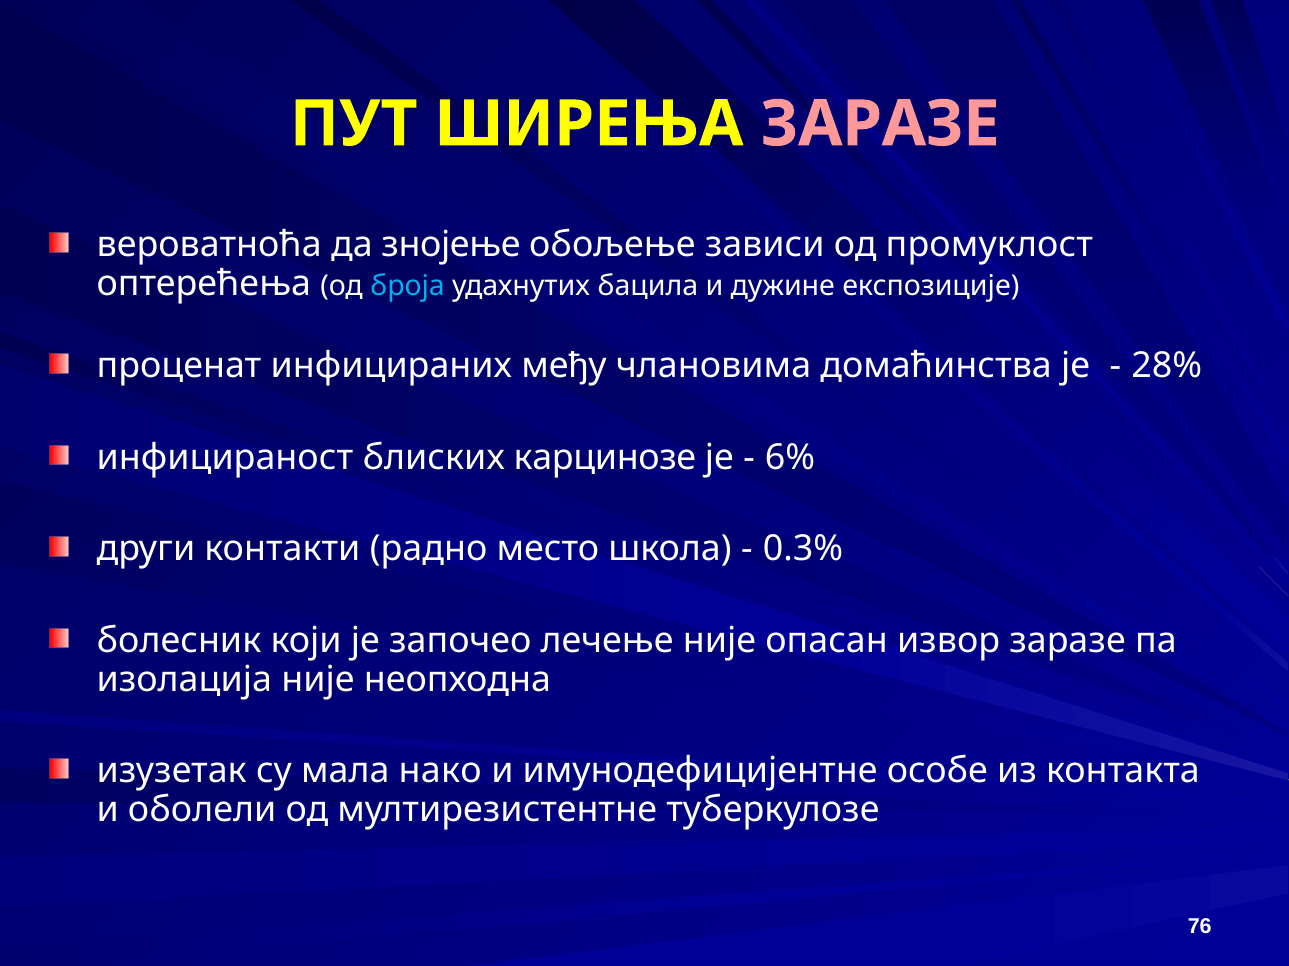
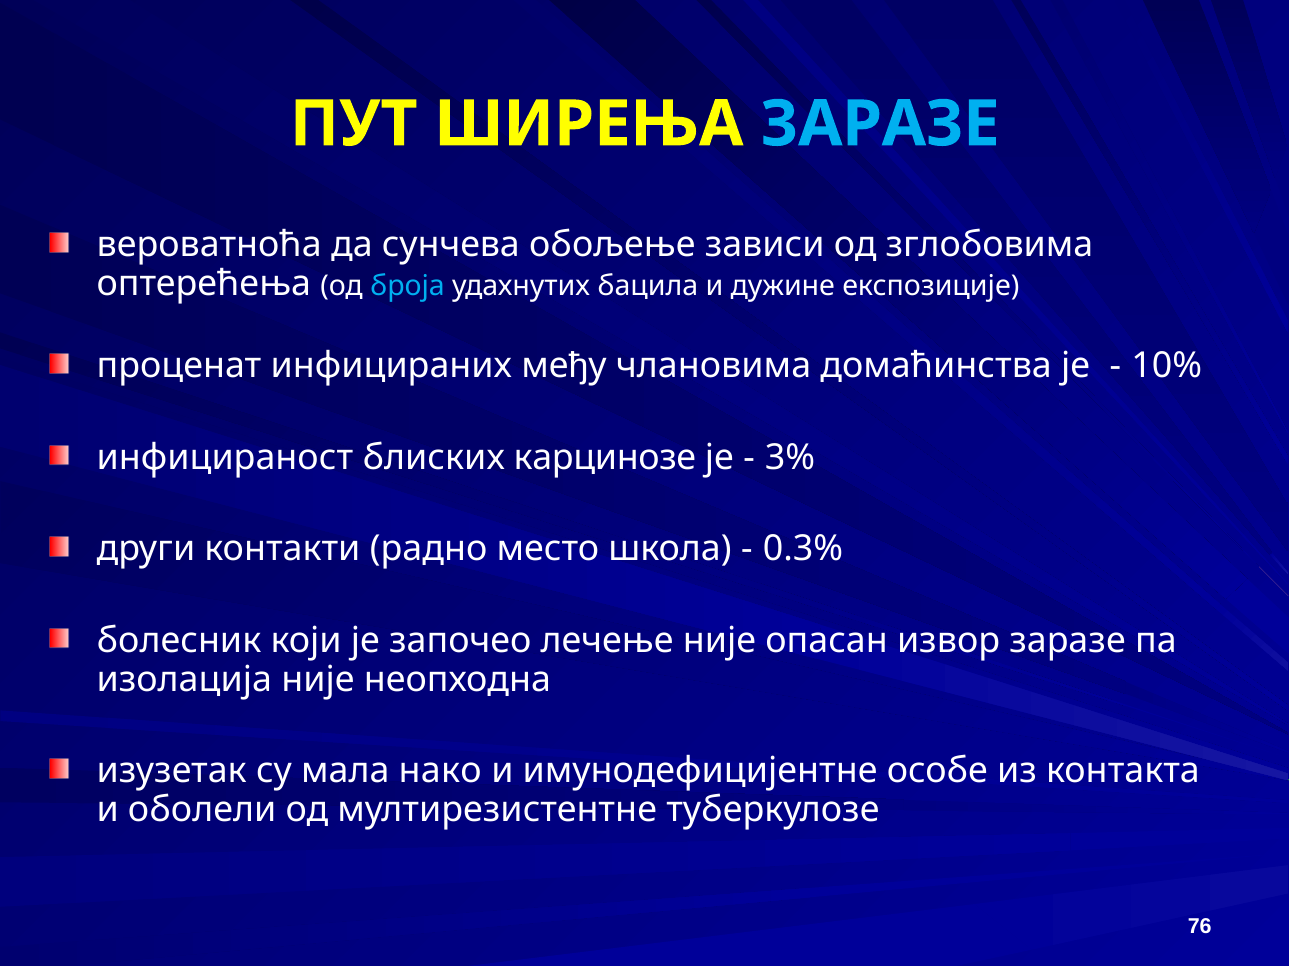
ЗАРАЗЕ at (880, 124) colour: pink -> light blue
знојење: знојење -> сунчева
промуклост: промуклост -> зглобовима
28%: 28% -> 10%
6%: 6% -> 3%
